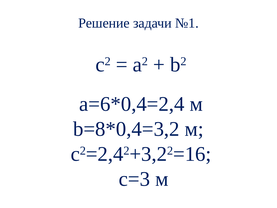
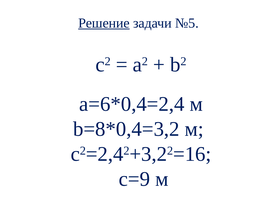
Решение underline: none -> present
№1: №1 -> №5
с=3: с=3 -> с=9
